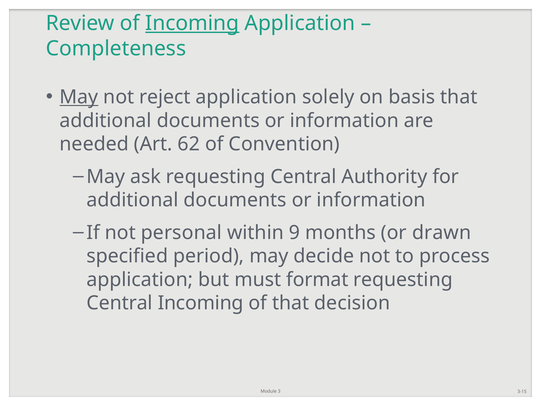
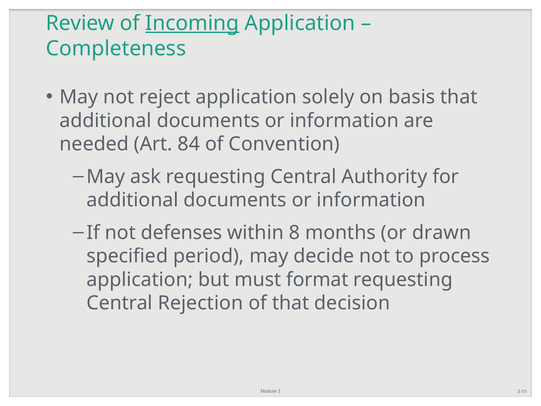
May at (79, 97) underline: present -> none
62: 62 -> 84
personal: personal -> defenses
9: 9 -> 8
Central Incoming: Incoming -> Rejection
